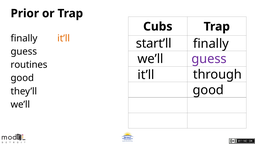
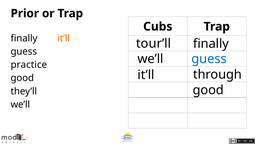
start’ll: start’ll -> tour’ll
guess at (209, 59) colour: purple -> blue
routines: routines -> practice
